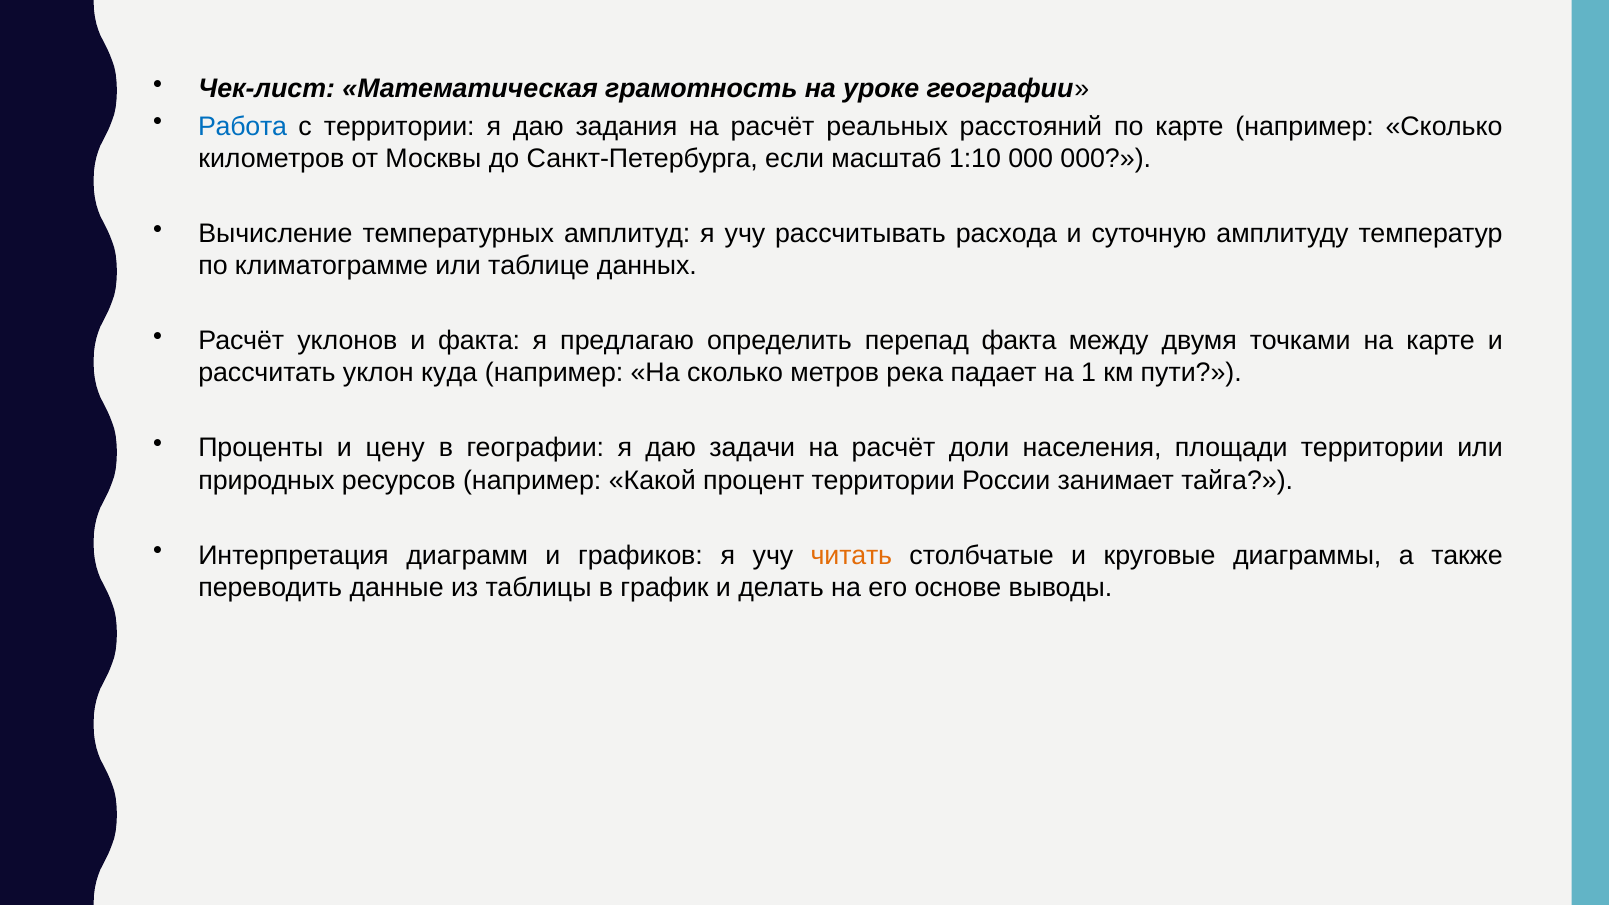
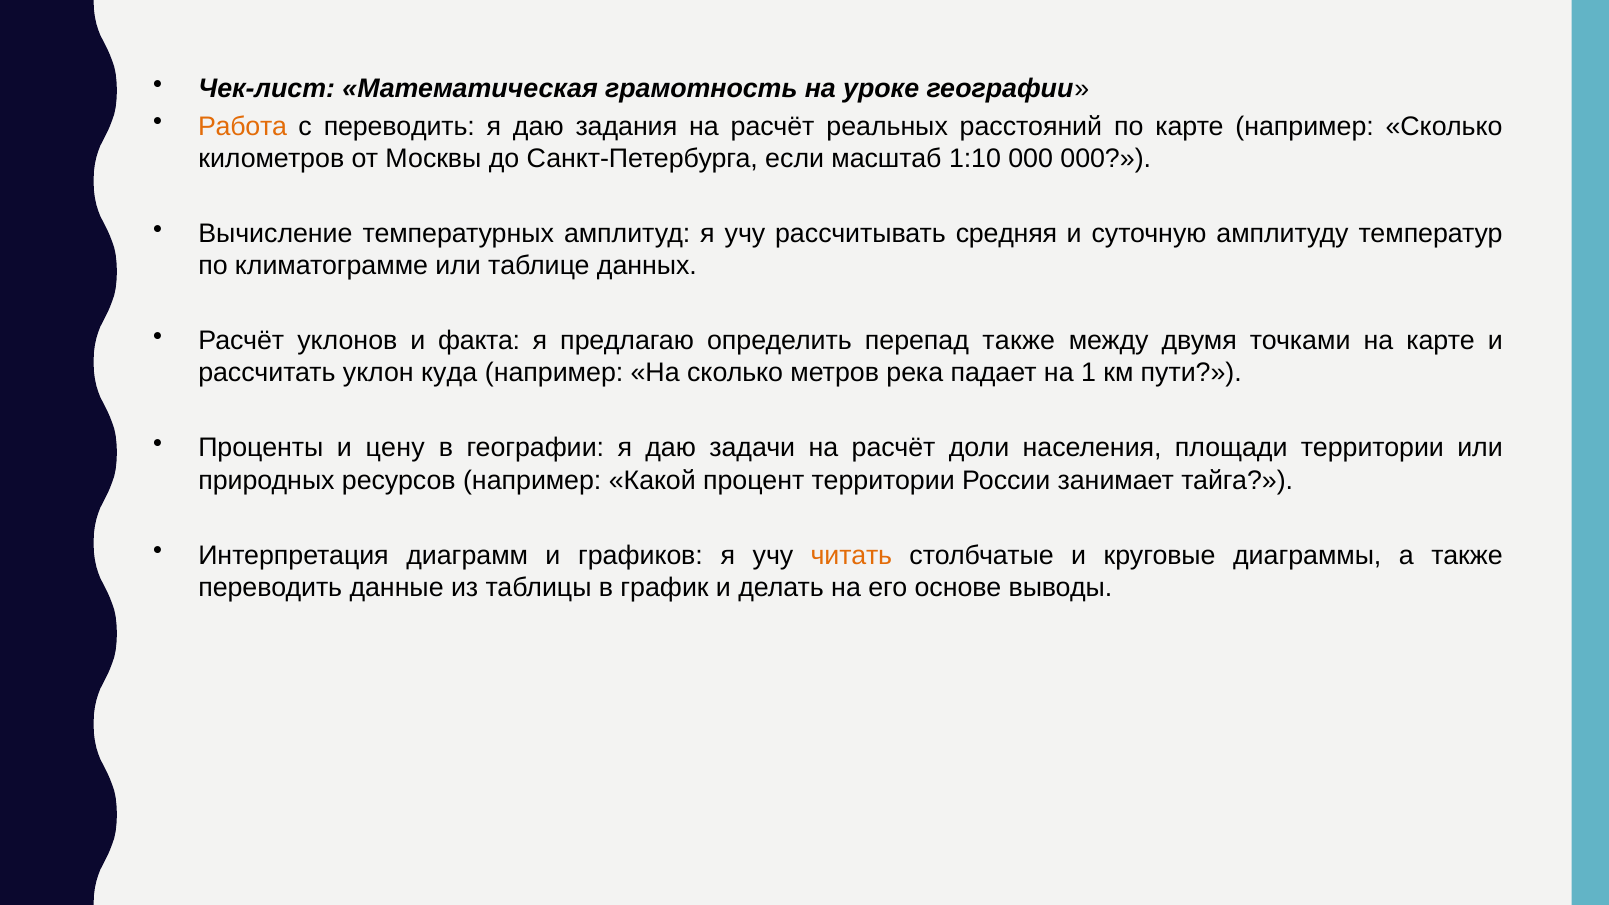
Работа colour: blue -> orange
с территории: территории -> переводить
расхода: расхода -> средняя
перепад факта: факта -> также
